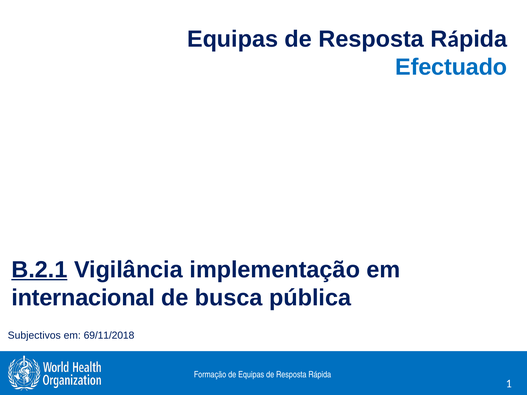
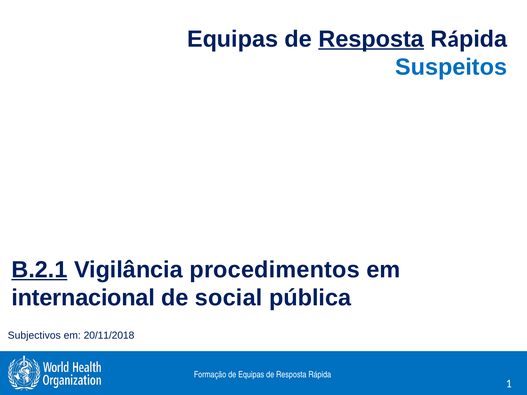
Resposta at (371, 39) underline: none -> present
Efectuado: Efectuado -> Suspeitos
implementação: implementação -> procedimentos
busca: busca -> social
69/11/2018: 69/11/2018 -> 20/11/2018
